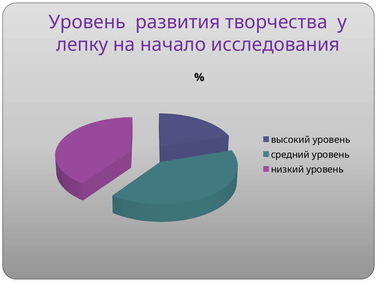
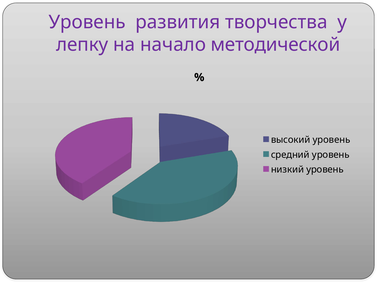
исследования: исследования -> методической
